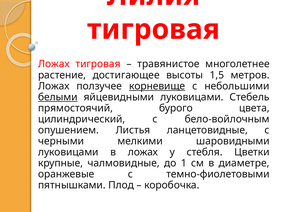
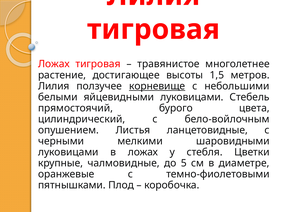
Ложах at (54, 86): Ложах -> Лилия
белыми underline: present -> none
1: 1 -> 5
